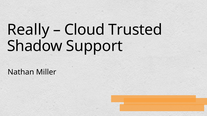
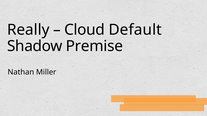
Trusted: Trusted -> Default
Support: Support -> Premise
